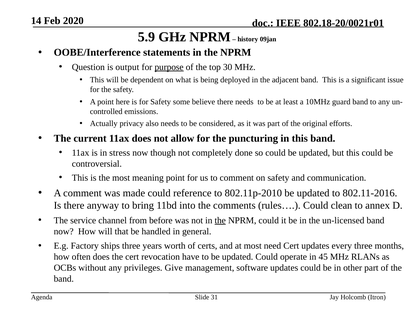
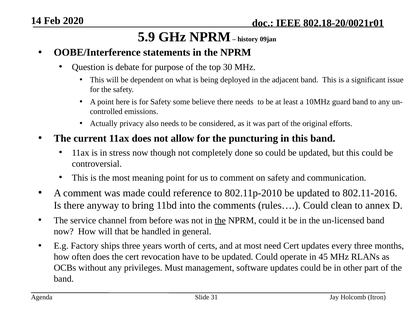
output: output -> debate
purpose underline: present -> none
Give: Give -> Must
